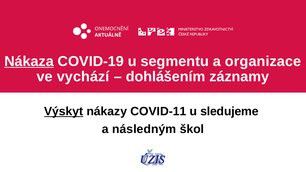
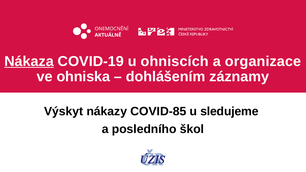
segmentu: segmentu -> ohniscích
vychází: vychází -> ohniska
Výskyt underline: present -> none
COVID-11: COVID-11 -> COVID-85
následným: následným -> posledního
